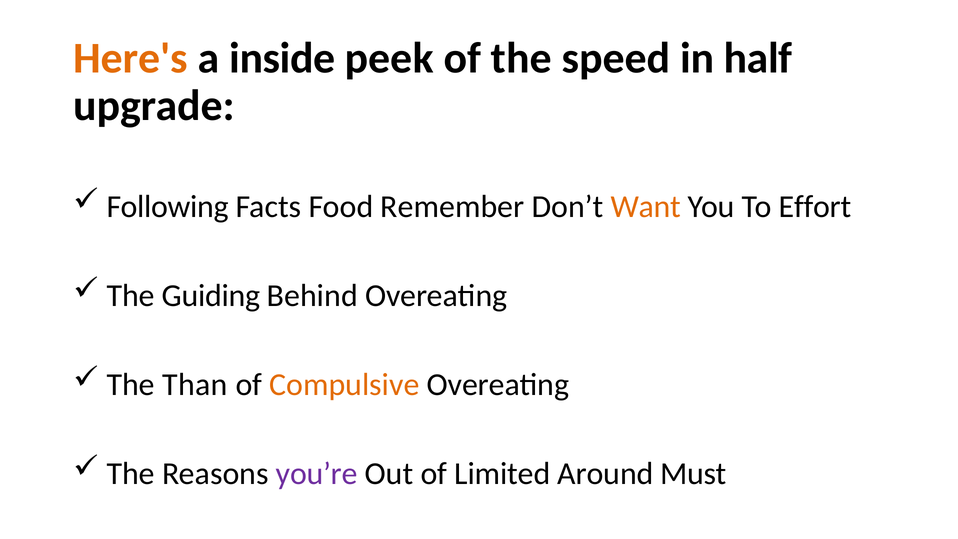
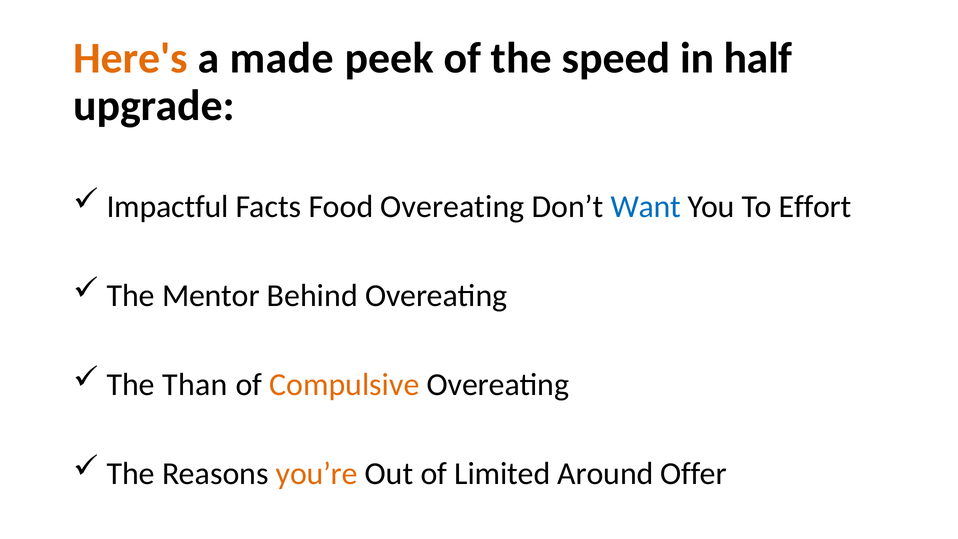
inside: inside -> made
Following: Following -> Impactful
Food Remember: Remember -> Overeating
Want colour: orange -> blue
Guiding: Guiding -> Mentor
you’re colour: purple -> orange
Must: Must -> Offer
